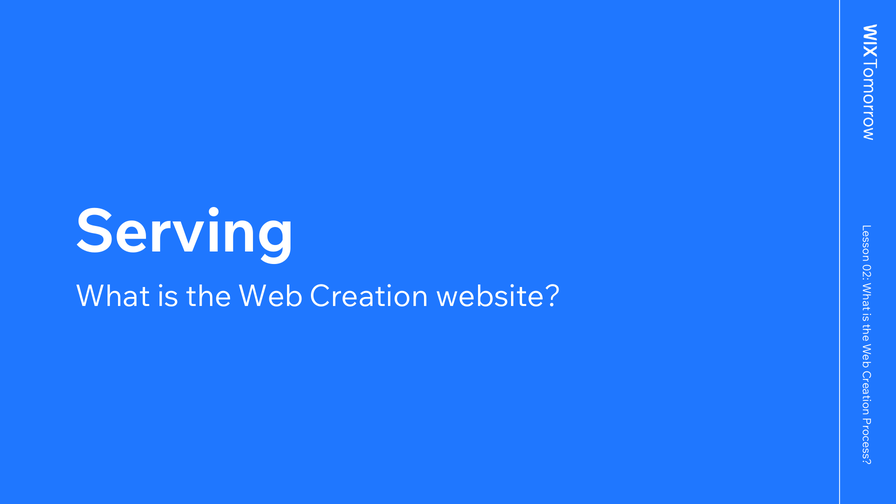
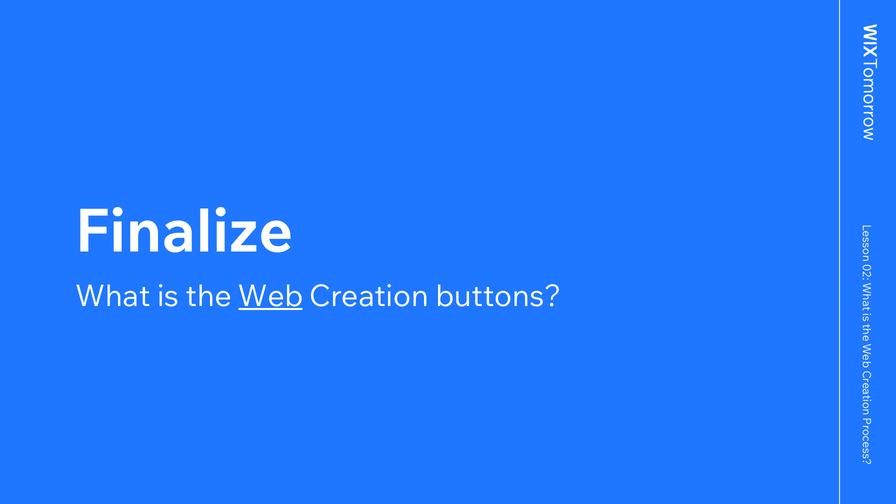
Serving: Serving -> Finalize
Web underline: none -> present
website: website -> buttons
